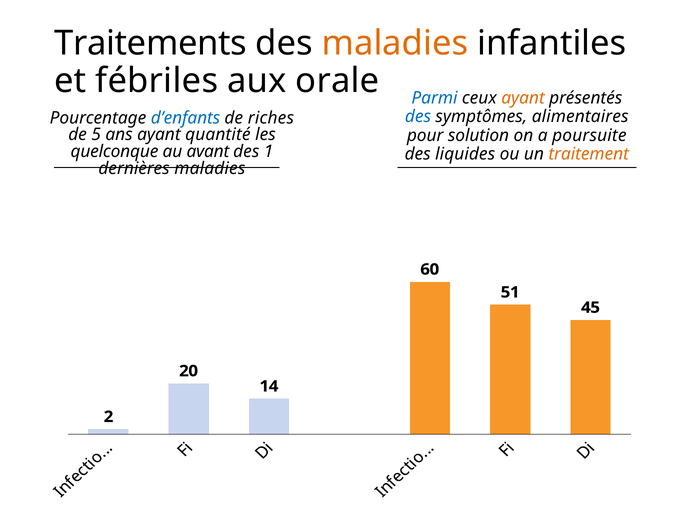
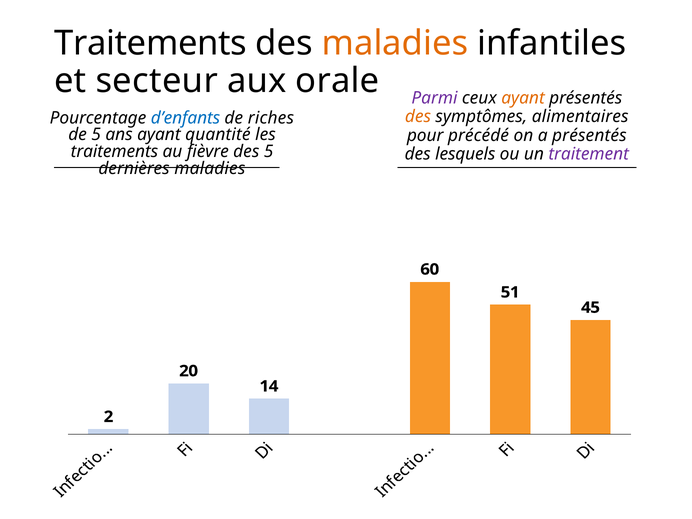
fébriles: fébriles -> secteur
Parmi colour: blue -> purple
des at (418, 117) colour: blue -> orange
solution: solution -> précédé
a poursuite: poursuite -> présentés
quelconque at (114, 151): quelconque -> traitements
avant: avant -> fièvre
des 1: 1 -> 5
liquides: liquides -> lesquels
traitement colour: orange -> purple
